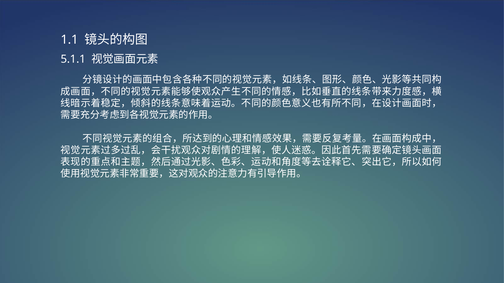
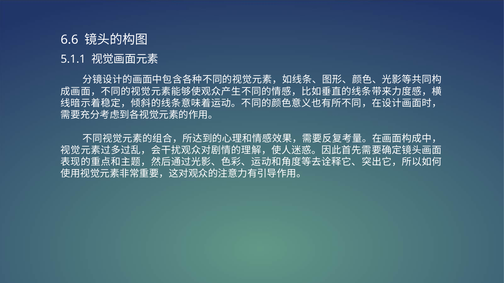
1.1: 1.1 -> 6.6
